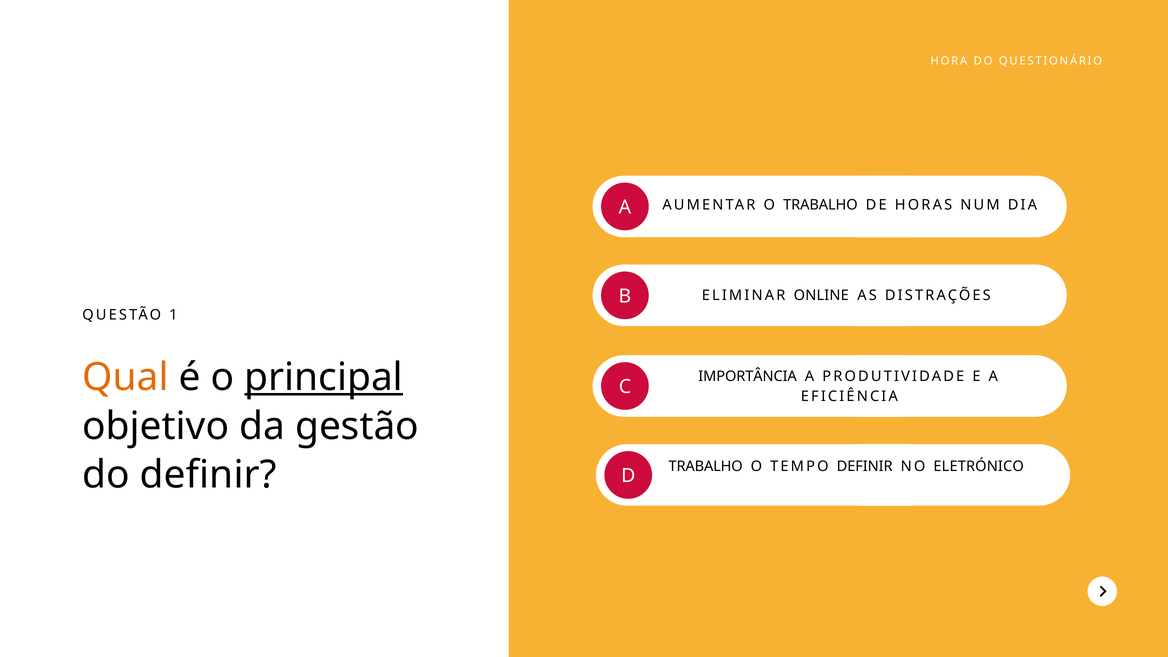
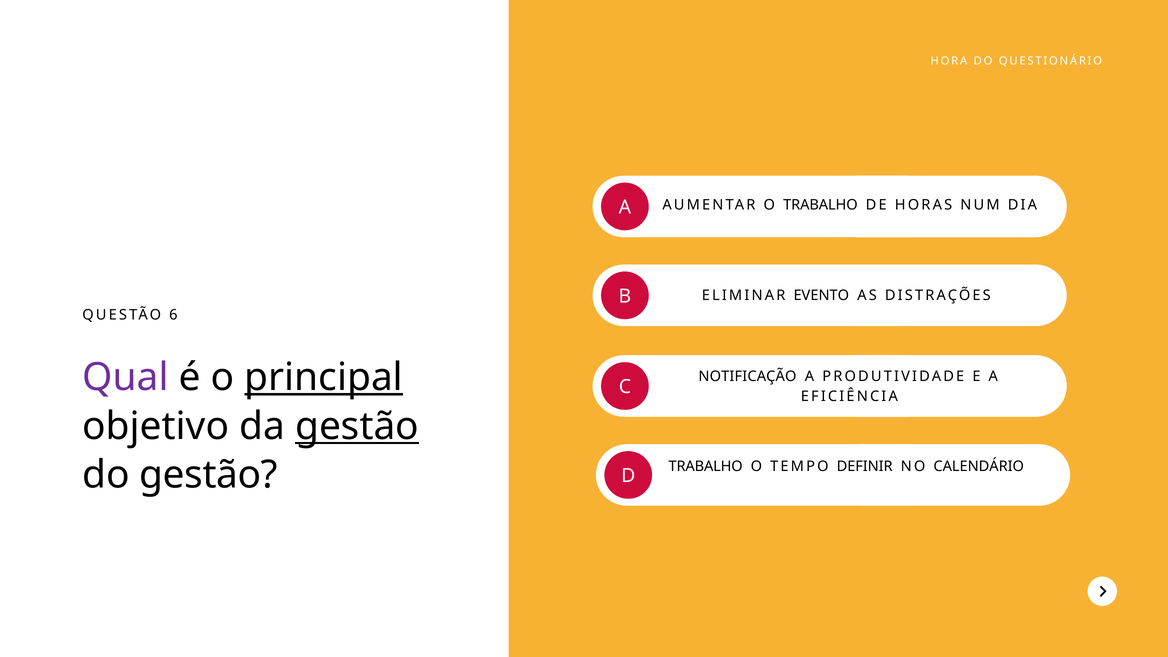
ONLINE: ONLINE -> EVENTO
1: 1 -> 6
Qual colour: orange -> purple
IMPORTÂNCIA: IMPORTÂNCIA -> NOTIFICAÇÃO
gestão at (357, 426) underline: none -> present
ELETRÓNICO: ELETRÓNICO -> CALENDÁRIO
do definir: definir -> gestão
